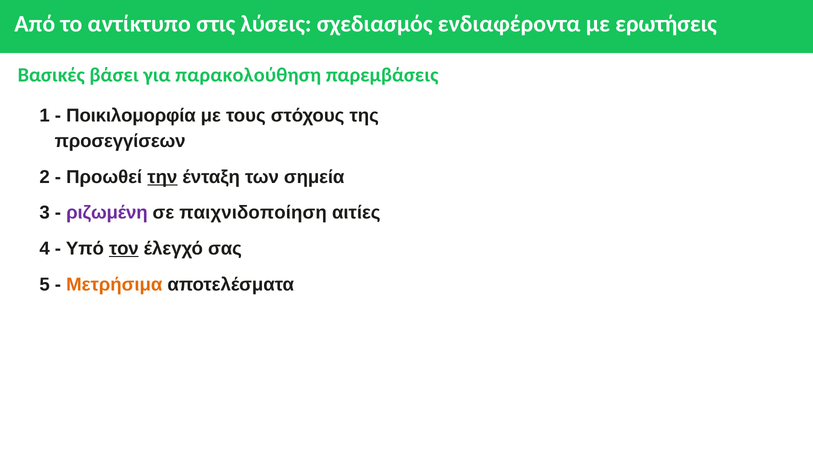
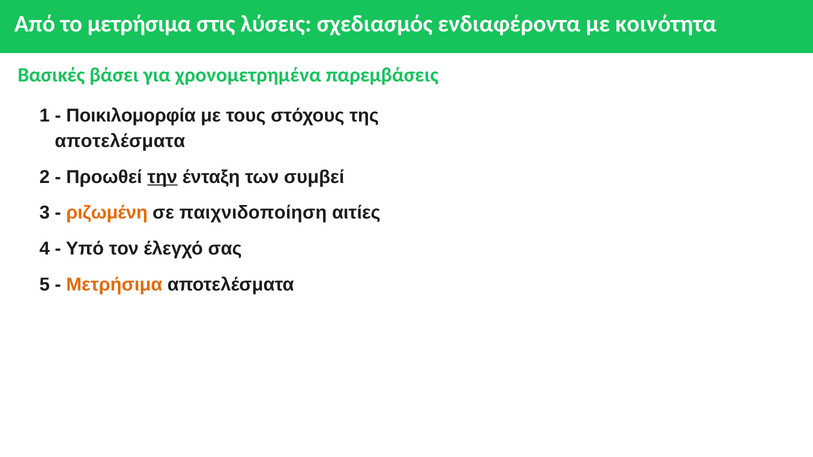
το αντίκτυπο: αντίκτυπο -> μετρήσιμα
ερωτήσεις: ερωτήσεις -> κοινότητα
παρακολούθηση: παρακολούθηση -> χρονομετρημένα
προσεγγίσεων at (120, 141): προσεγγίσεων -> αποτελέσματα
σημεία: σημεία -> συμβεί
ριζωμένη colour: purple -> orange
τον underline: present -> none
